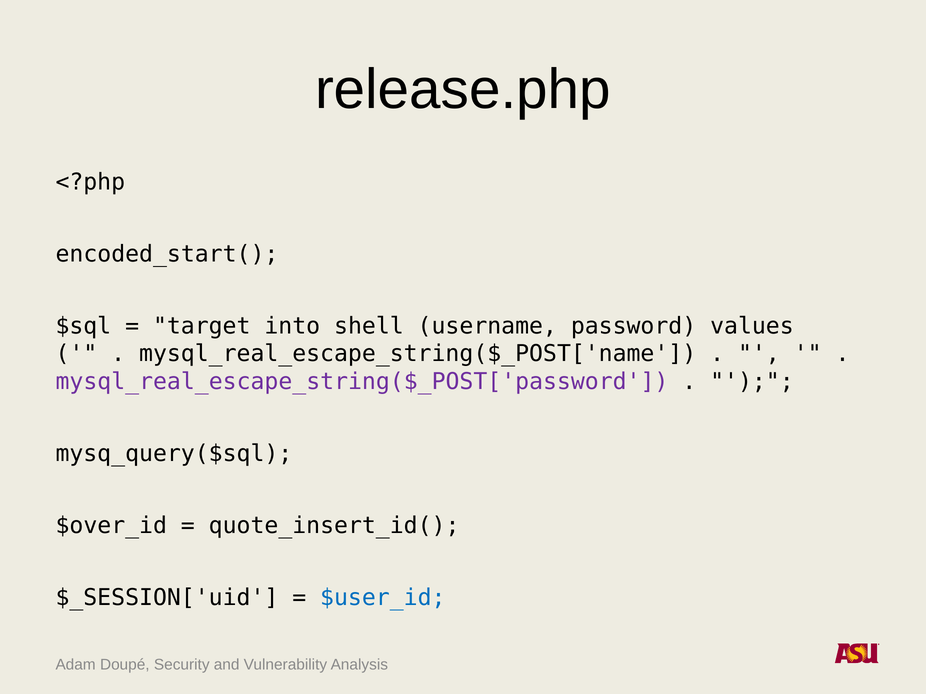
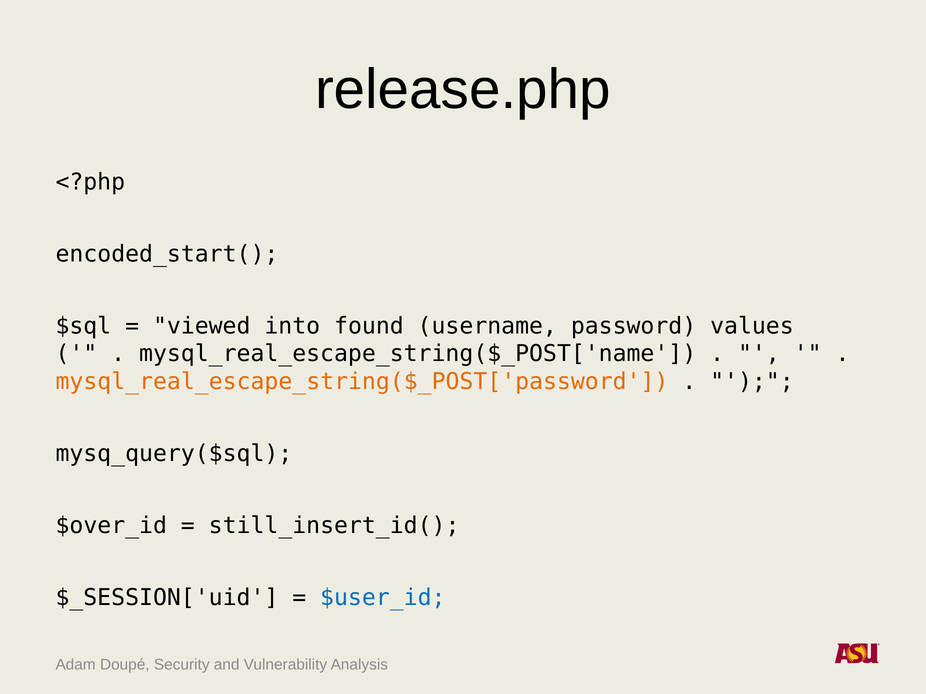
target: target -> viewed
shell: shell -> found
mysql_real_escape_string($_POST['password colour: purple -> orange
quote_insert_id(: quote_insert_id( -> still_insert_id(
